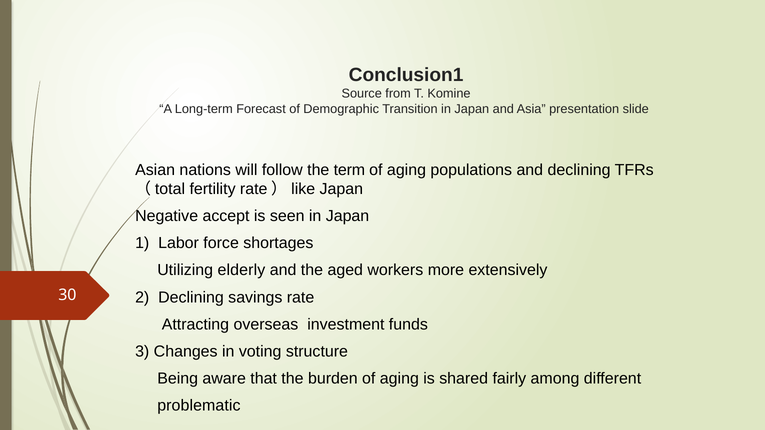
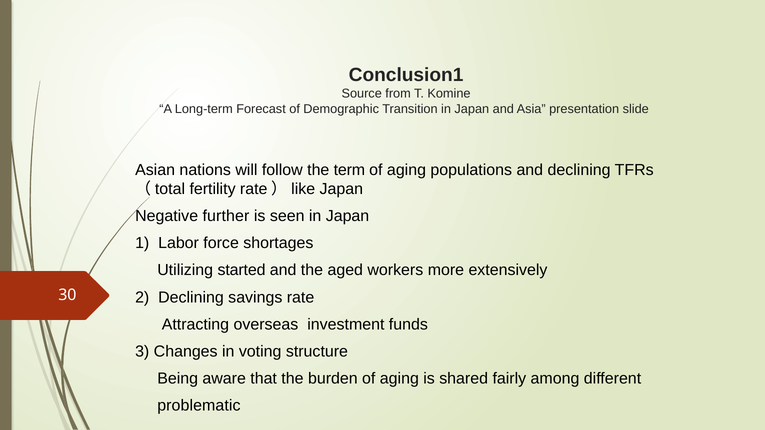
accept: accept -> further
elderly: elderly -> started
